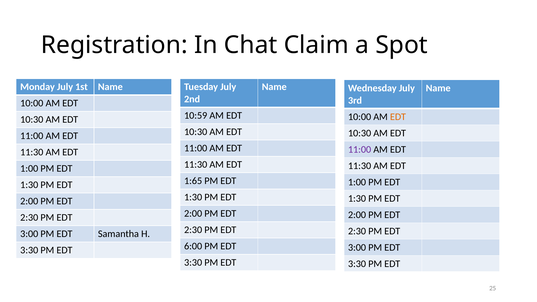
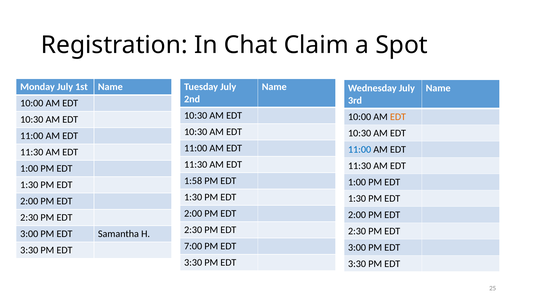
10:59 at (196, 116): 10:59 -> 10:30
11:00 at (360, 149) colour: purple -> blue
1:65: 1:65 -> 1:58
6:00: 6:00 -> 7:00
